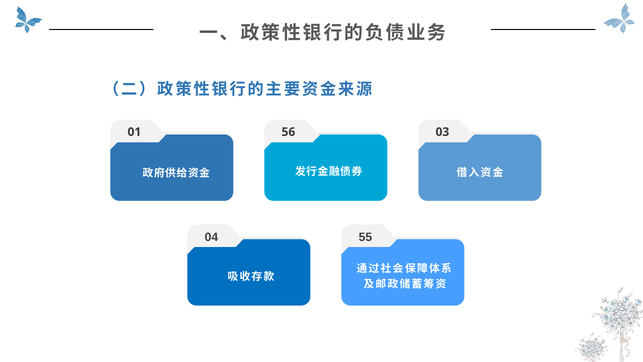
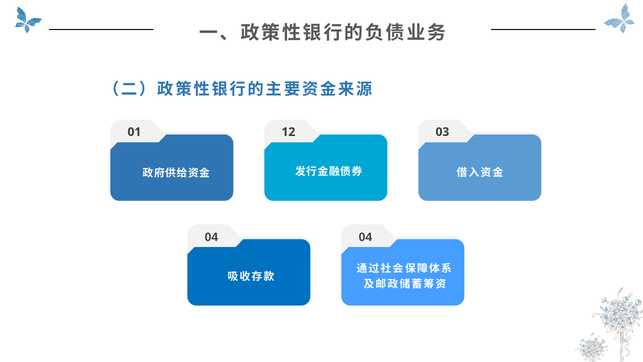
56: 56 -> 12
04 55: 55 -> 04
